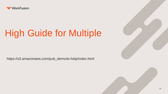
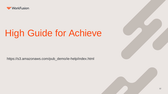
Multiple: Multiple -> Achieve
